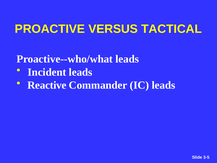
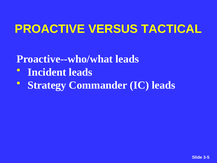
Reactive: Reactive -> Strategy
